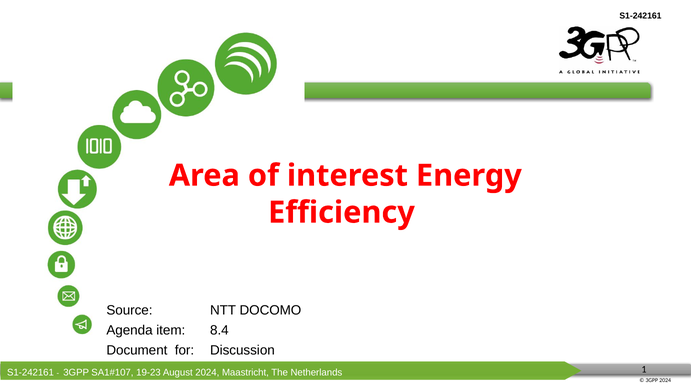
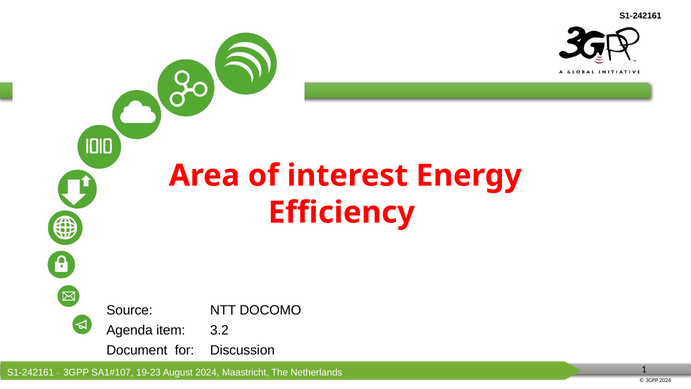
8.4: 8.4 -> 3.2
